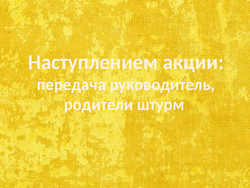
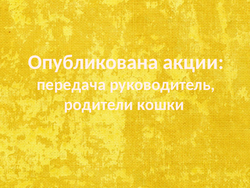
Наступлением: Наступлением -> Опубликована
штурм: штурм -> кошки
